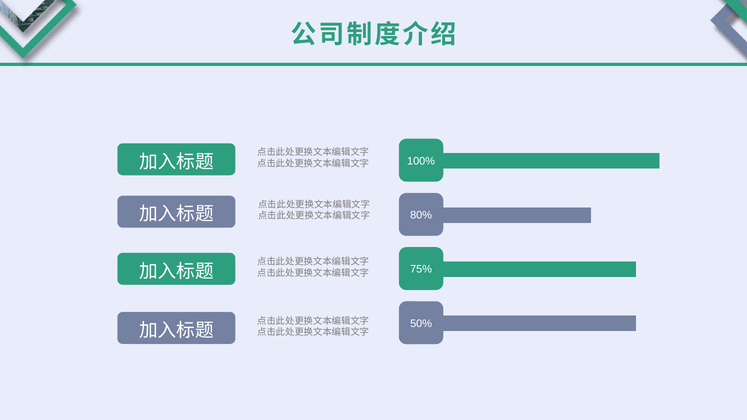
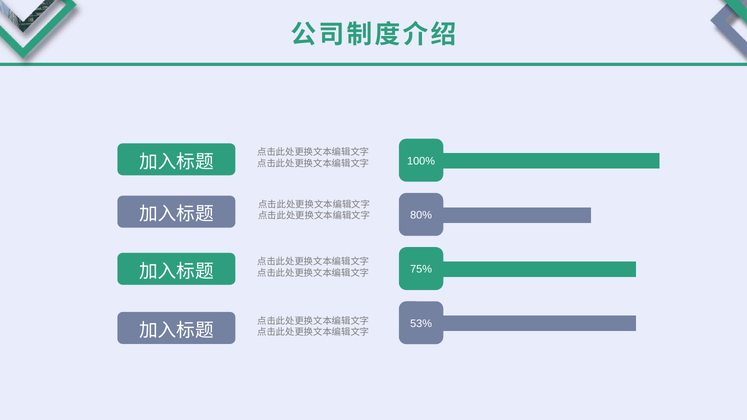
50%: 50% -> 53%
